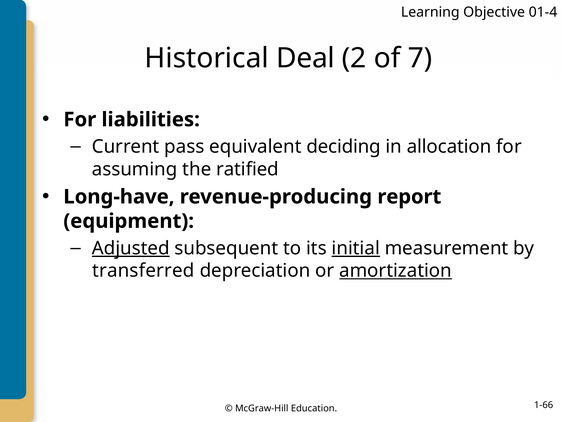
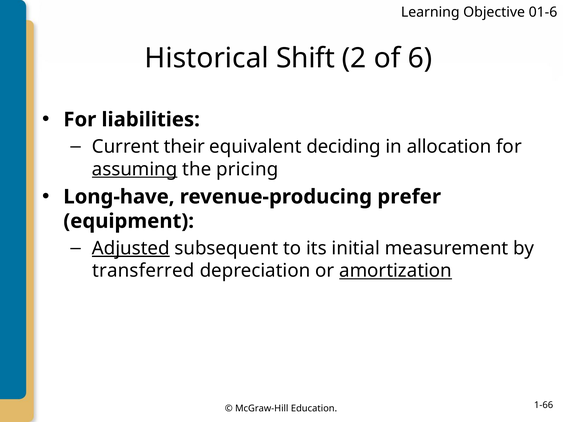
01-4: 01-4 -> 01-6
Deal: Deal -> Shift
7: 7 -> 6
pass: pass -> their
assuming underline: none -> present
ratified: ratified -> pricing
report: report -> prefer
initial underline: present -> none
